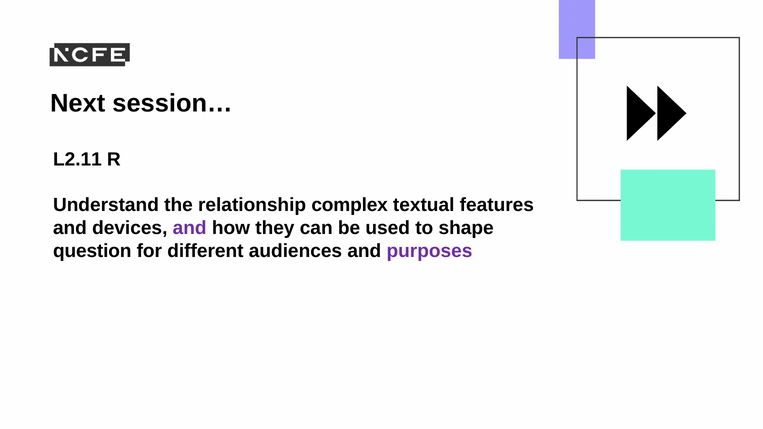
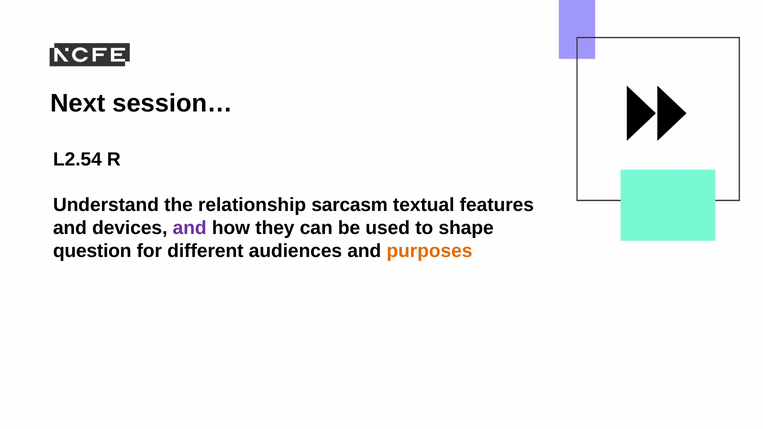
L2.11: L2.11 -> L2.54
complex: complex -> sarcasm
purposes colour: purple -> orange
